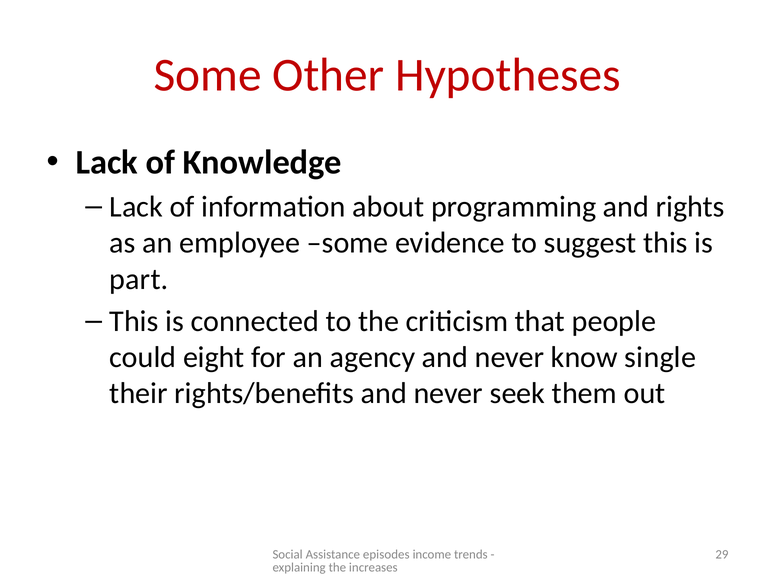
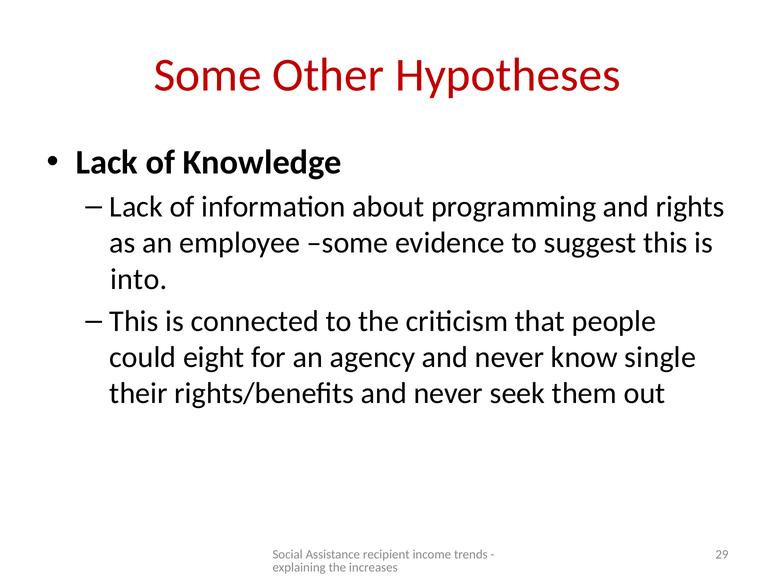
part: part -> into
episodes: episodes -> recipient
